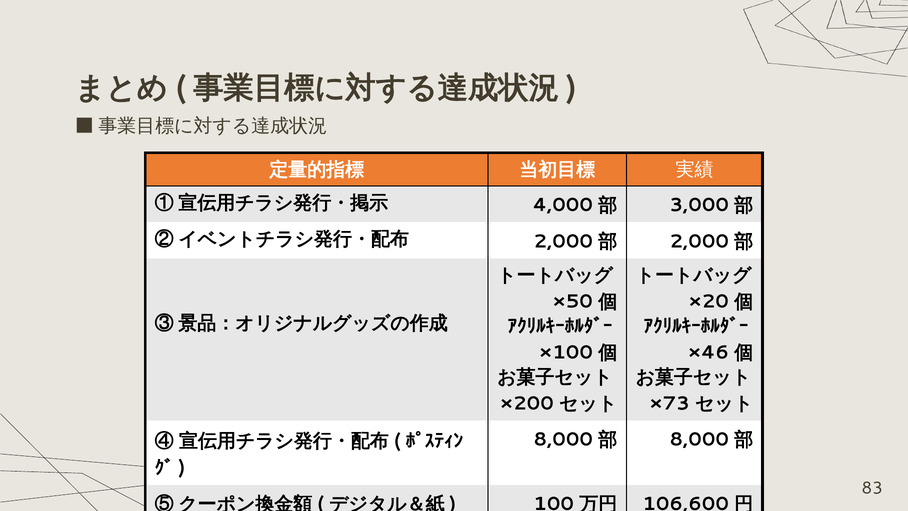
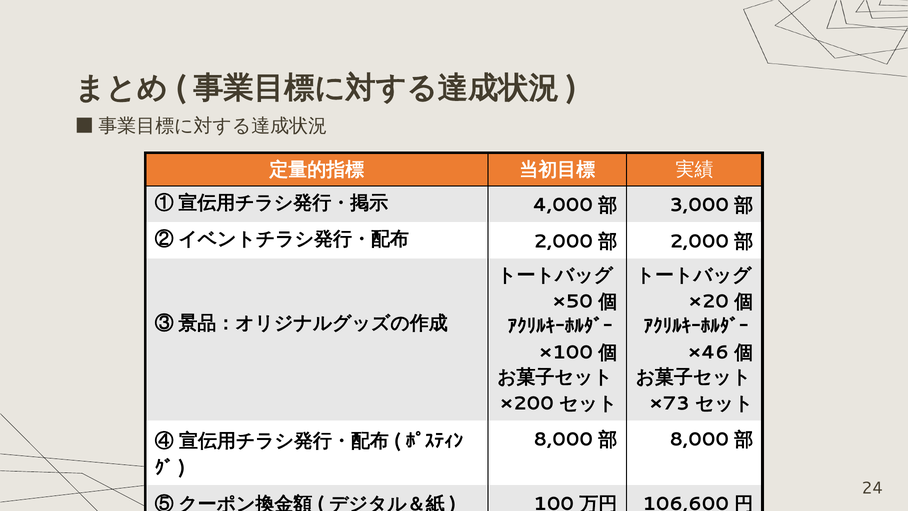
83: 83 -> 24
